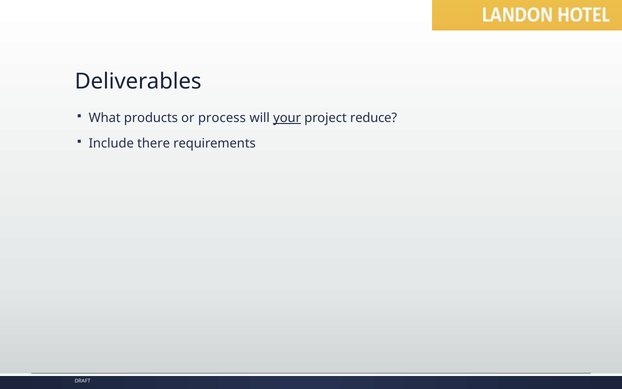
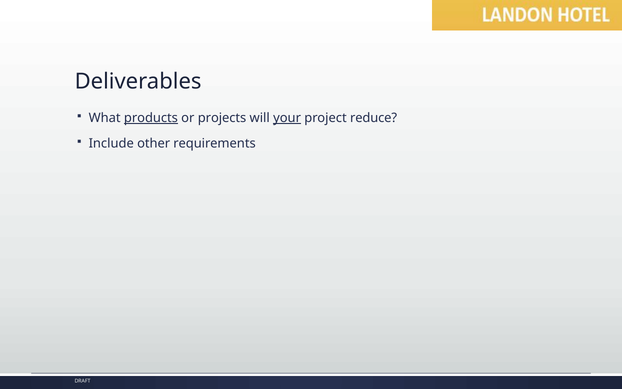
products underline: none -> present
process: process -> projects
there: there -> other
